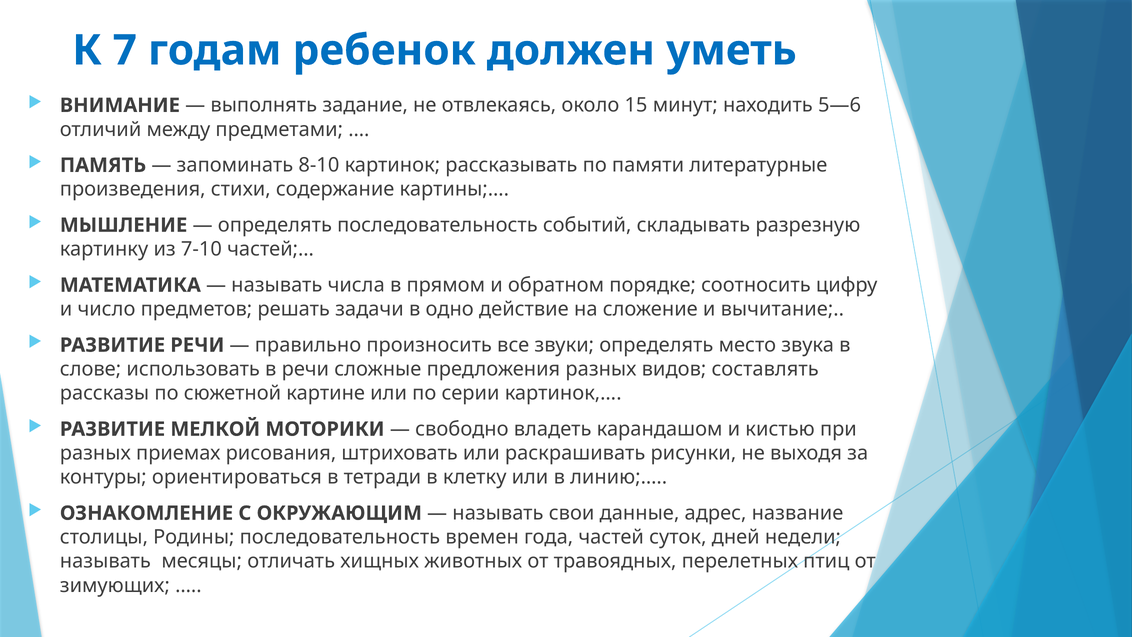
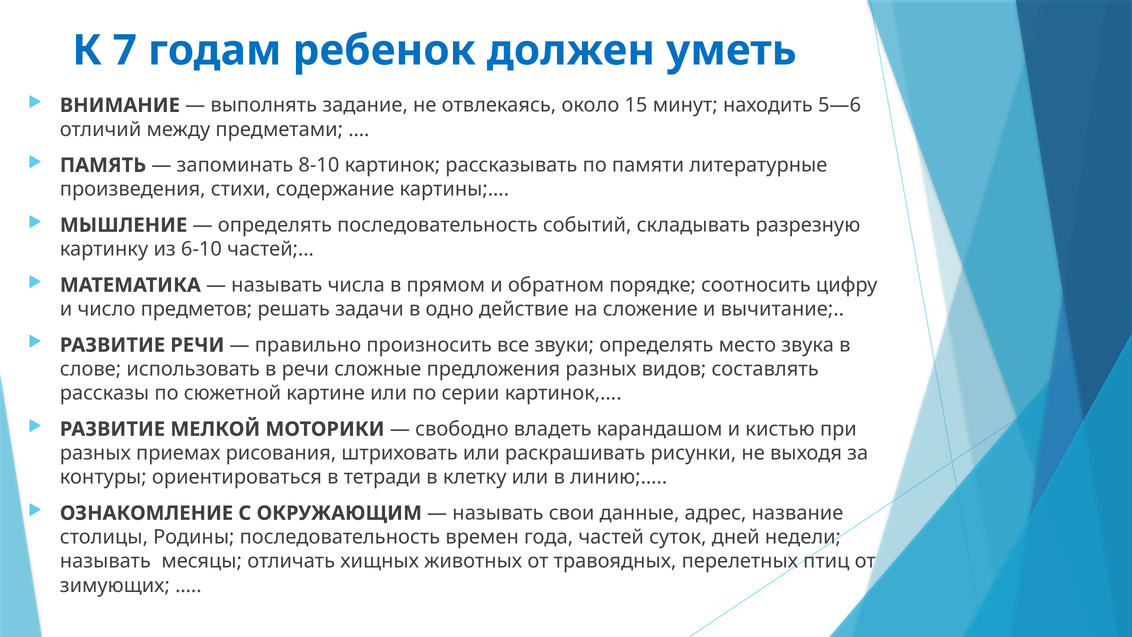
7-10: 7-10 -> 6-10
